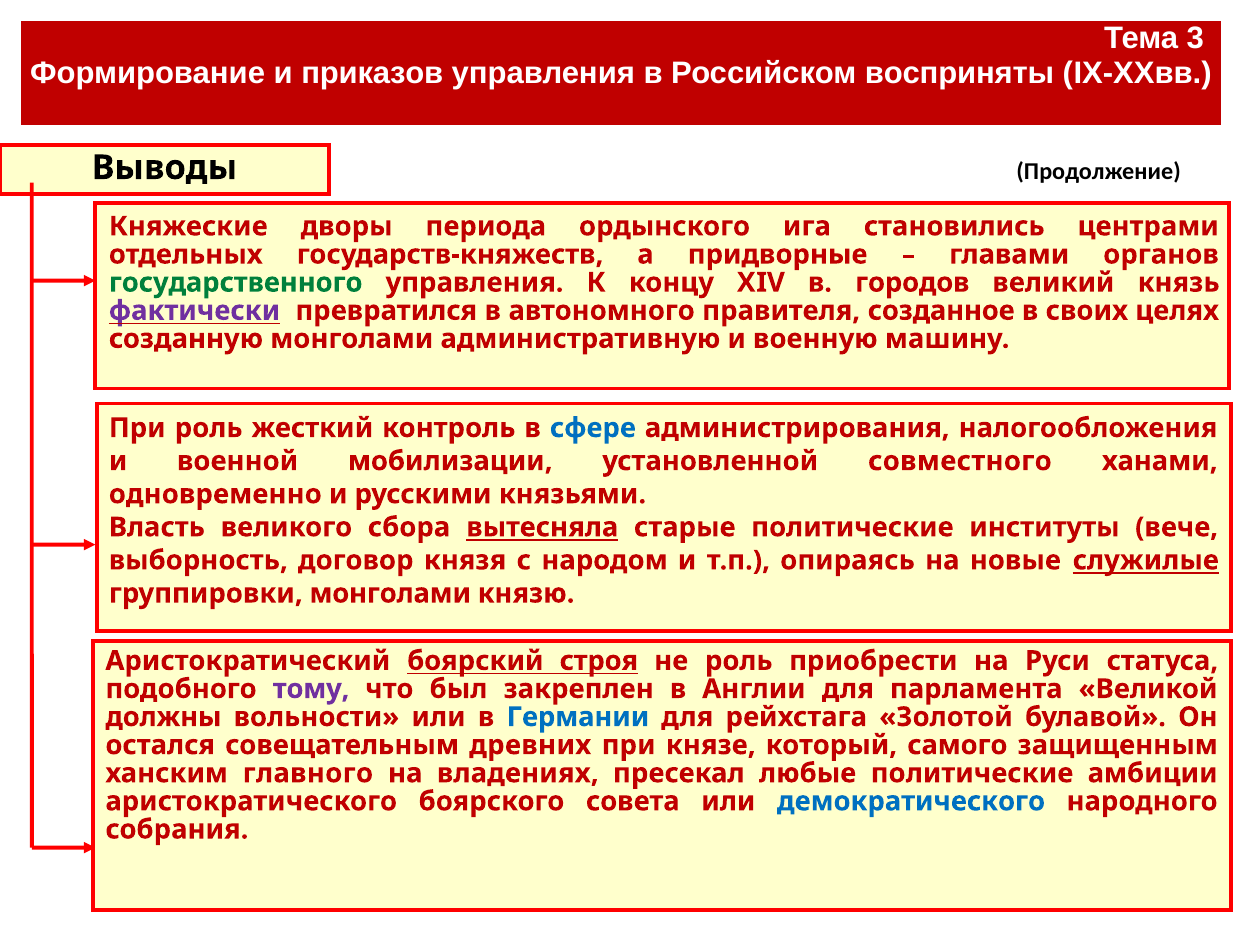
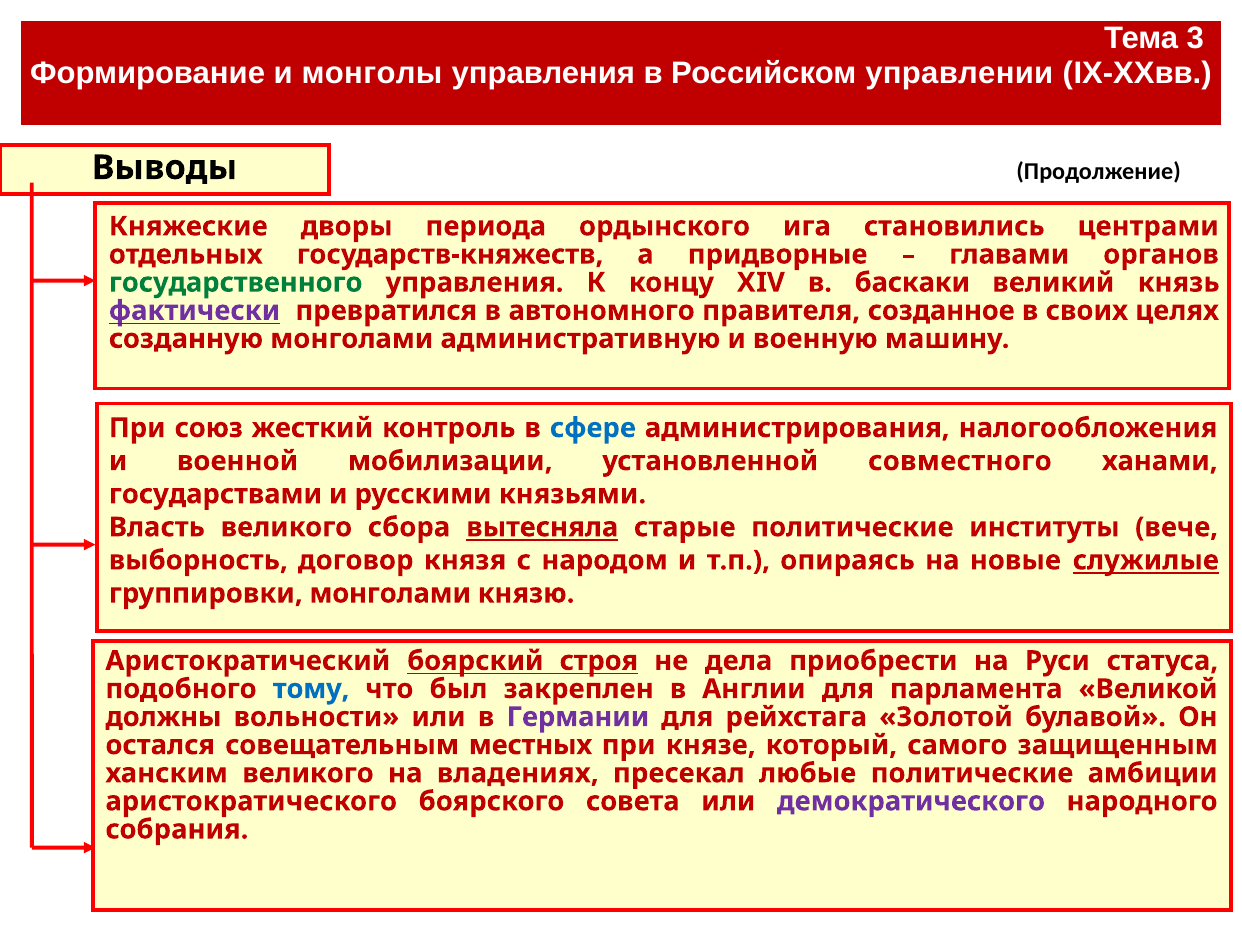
приказов: приказов -> монголы
восприняты: восприняты -> управлении
городов: городов -> баскаки
При роль: роль -> союз
одновременно: одновременно -> государствами
не роль: роль -> дела
тому colour: purple -> blue
Германии colour: blue -> purple
древних: древних -> местных
ханским главного: главного -> великого
демократического colour: blue -> purple
